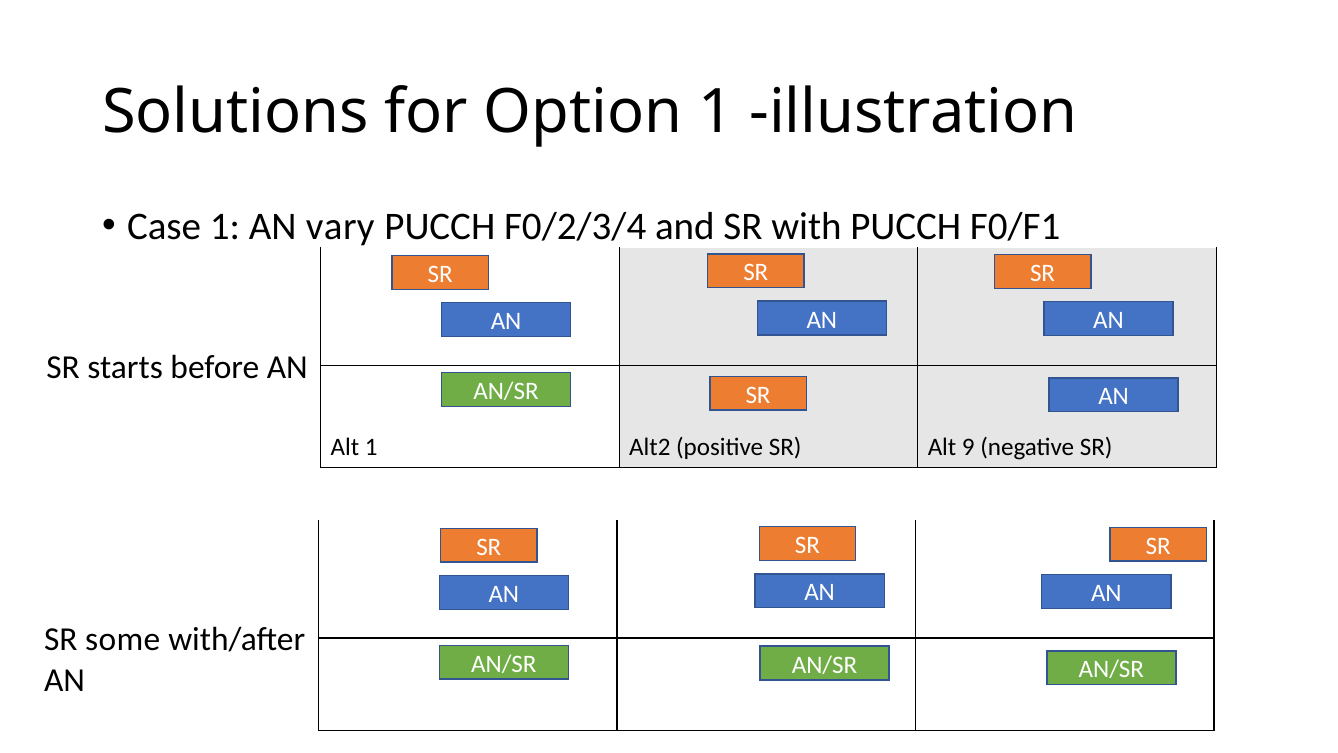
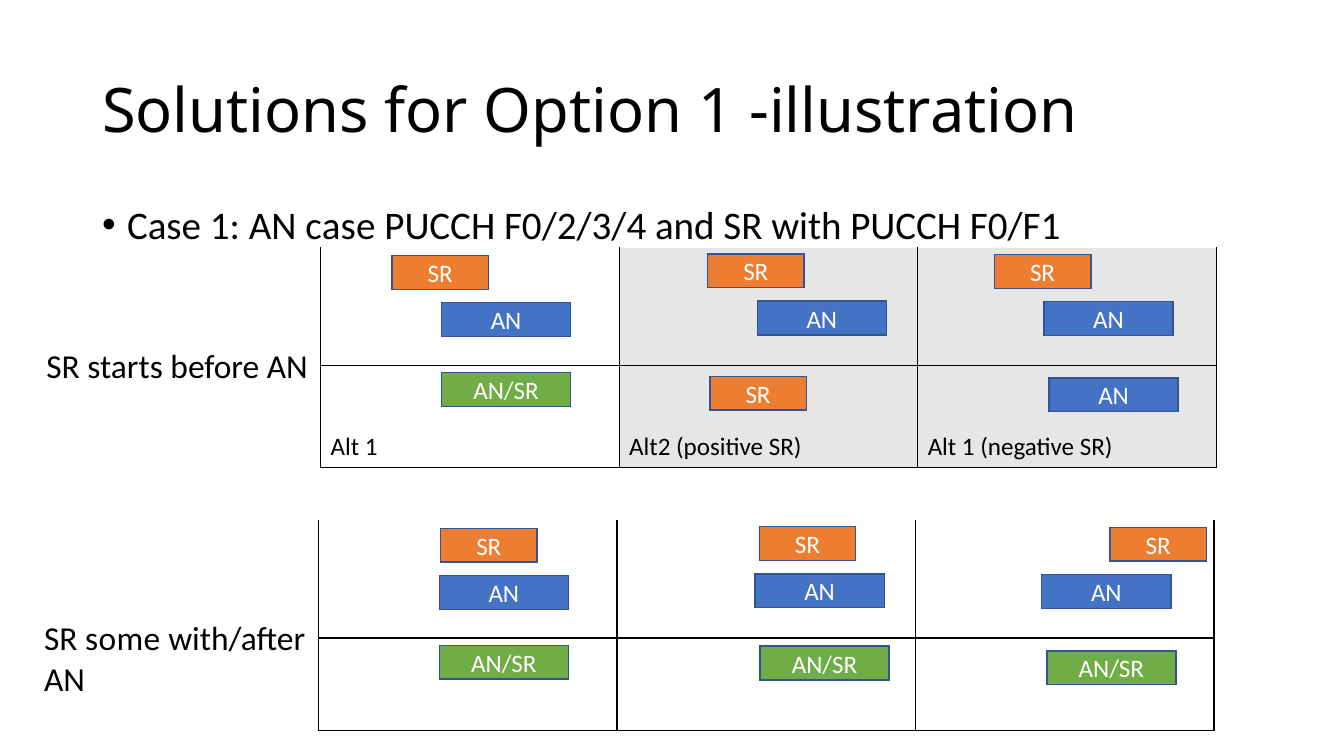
AN vary: vary -> case
SR Alt 9: 9 -> 1
